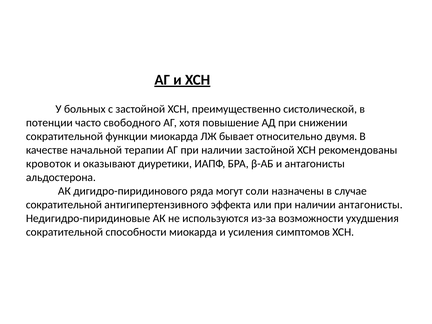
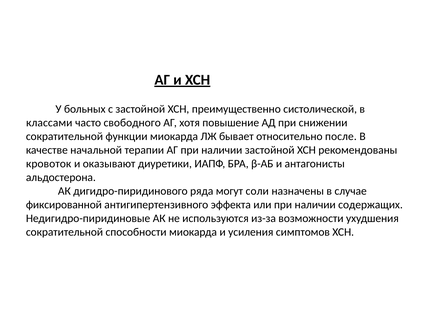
потенции: потенции -> классами
двумя: двумя -> после
сократительной at (64, 205): сократительной -> фиксированной
наличии антагонисты: антагонисты -> содержащих
